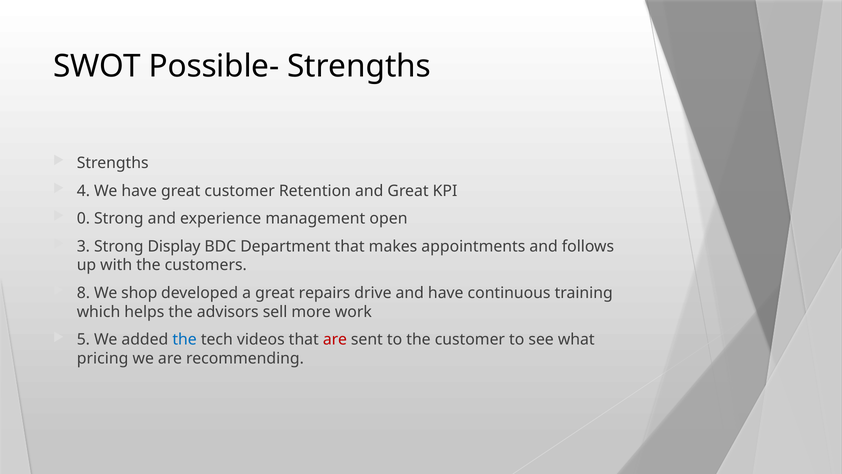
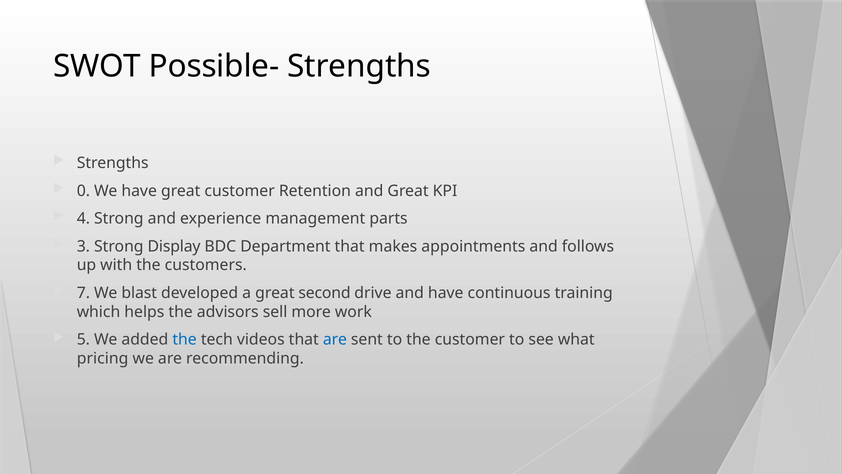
4: 4 -> 0
0: 0 -> 4
open: open -> parts
8: 8 -> 7
shop: shop -> blast
repairs: repairs -> second
are at (335, 339) colour: red -> blue
